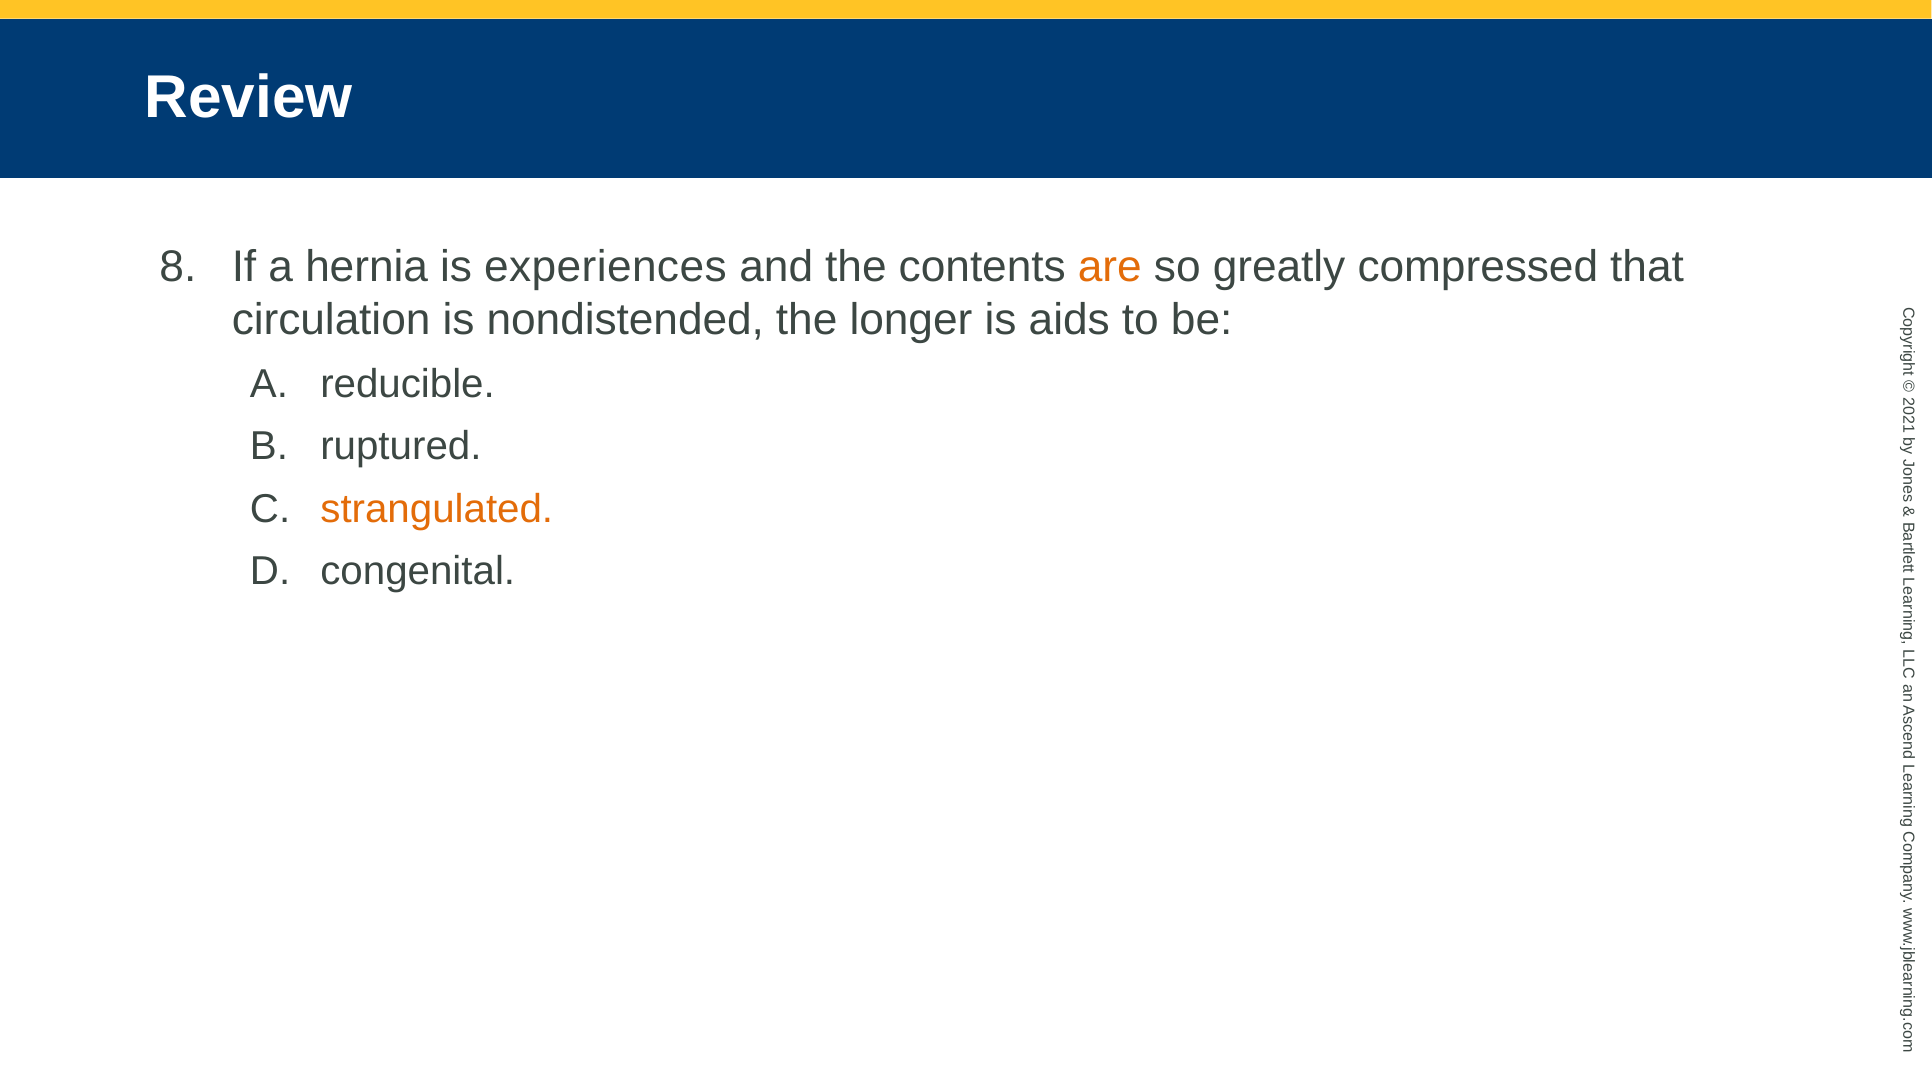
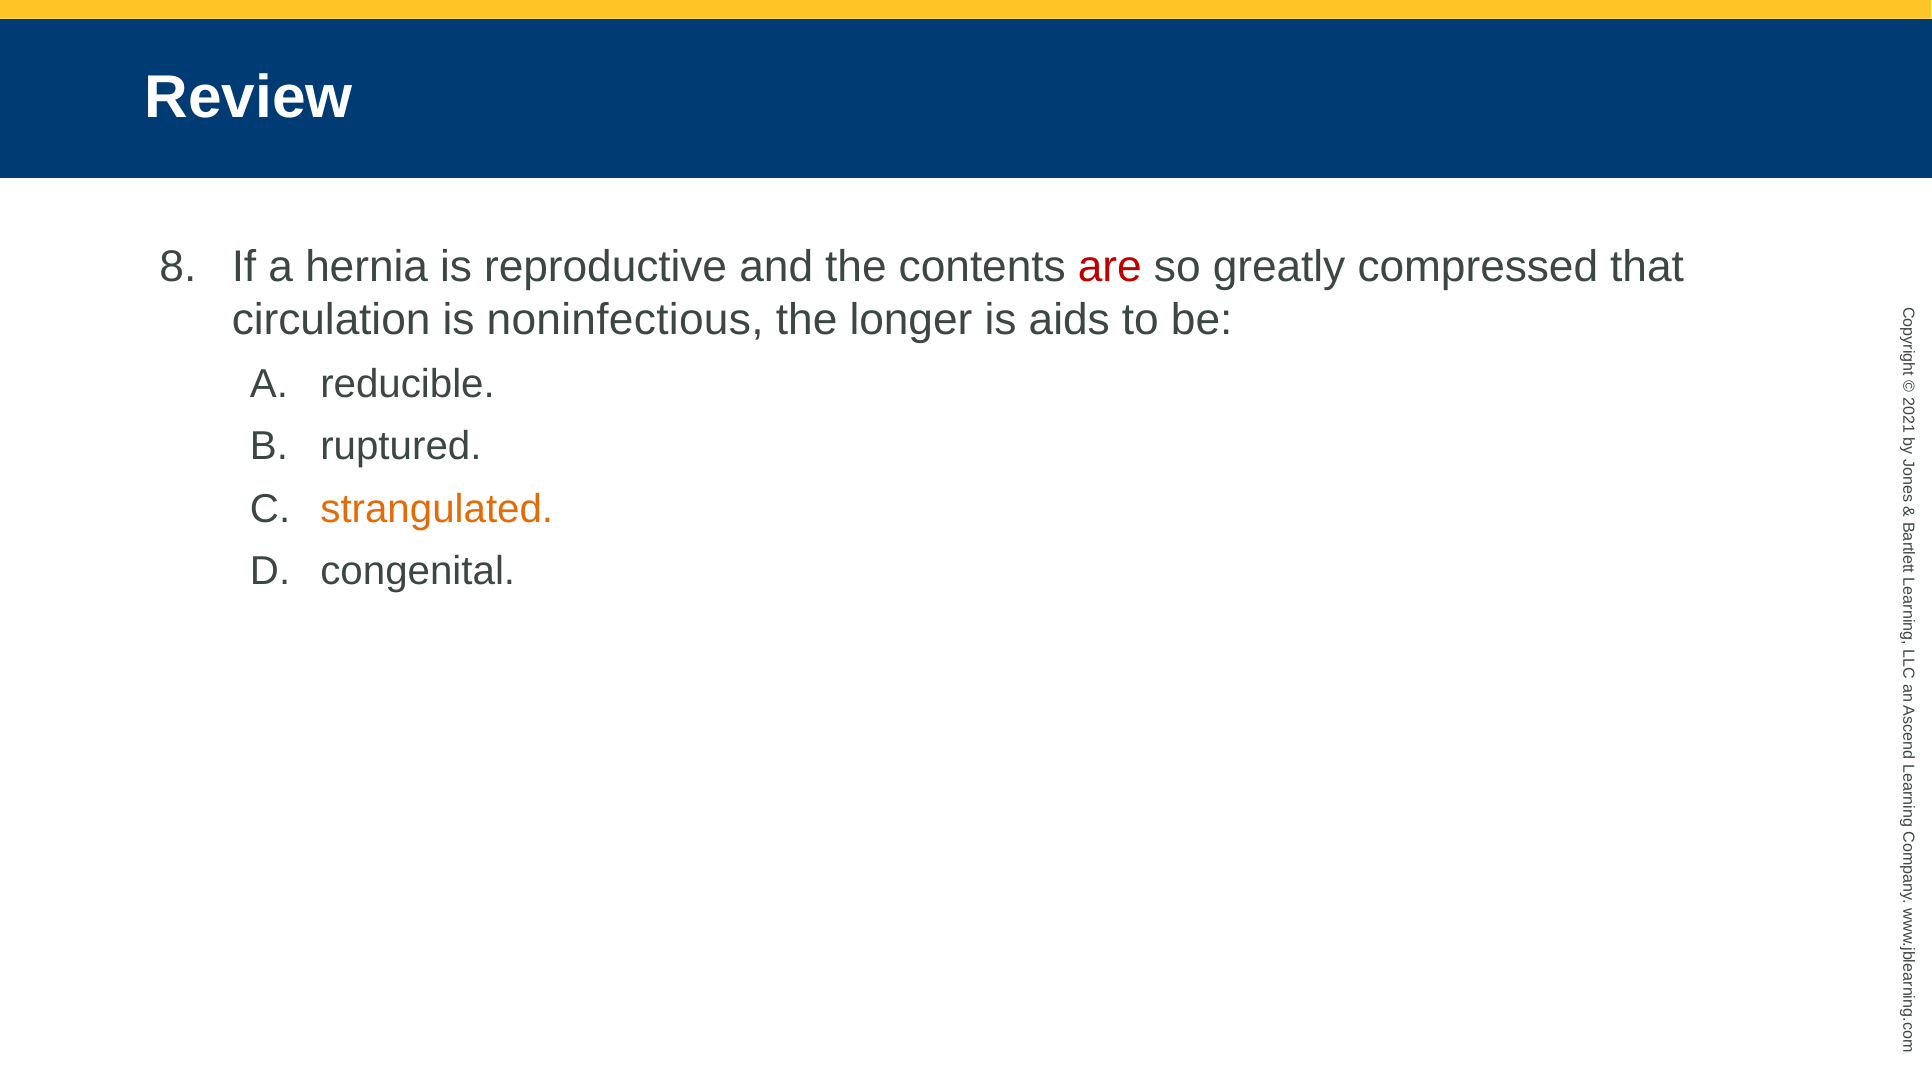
experiences: experiences -> reproductive
are colour: orange -> red
nondistended: nondistended -> noninfectious
